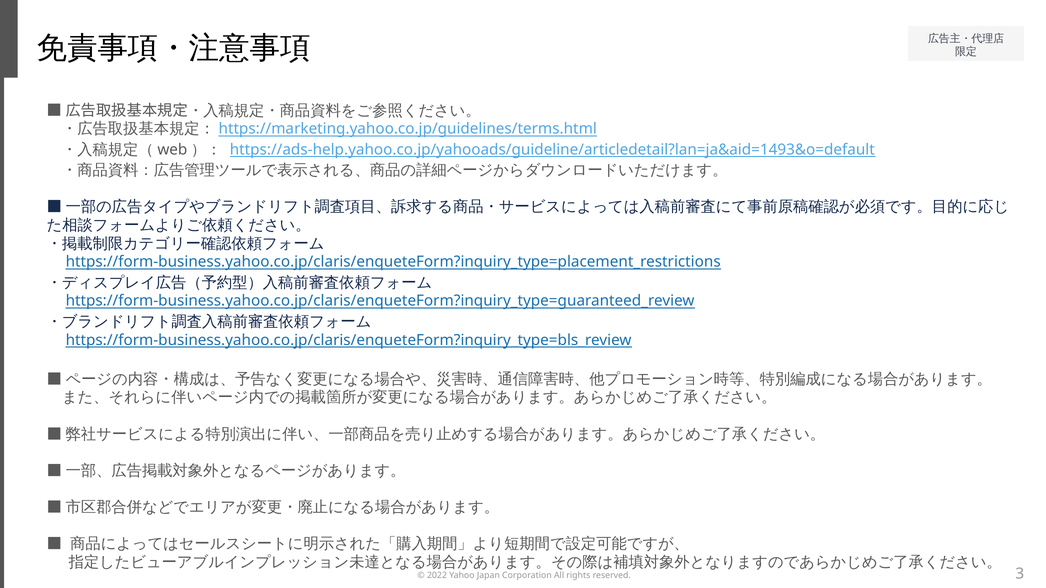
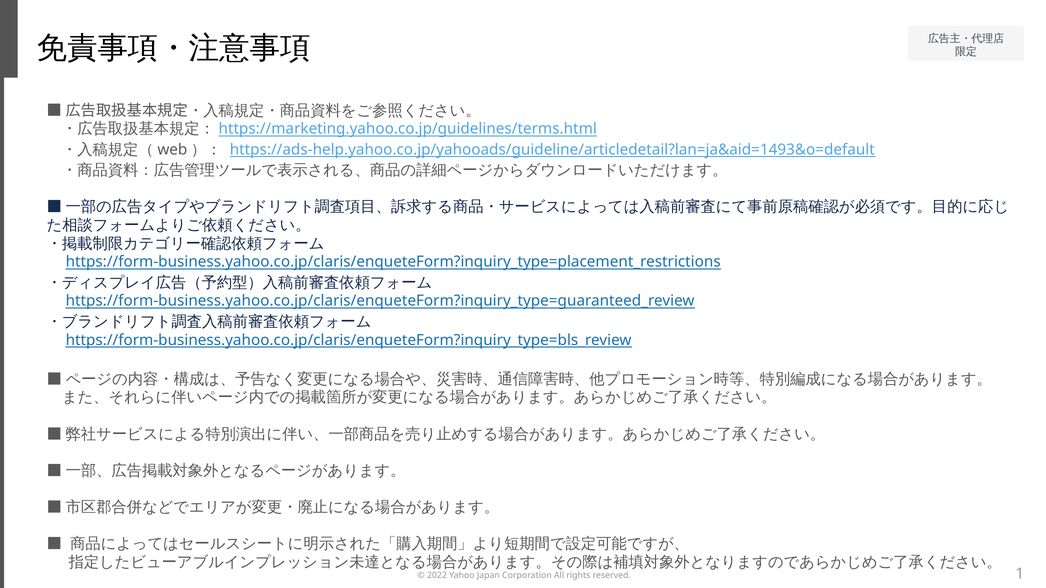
3: 3 -> 1
